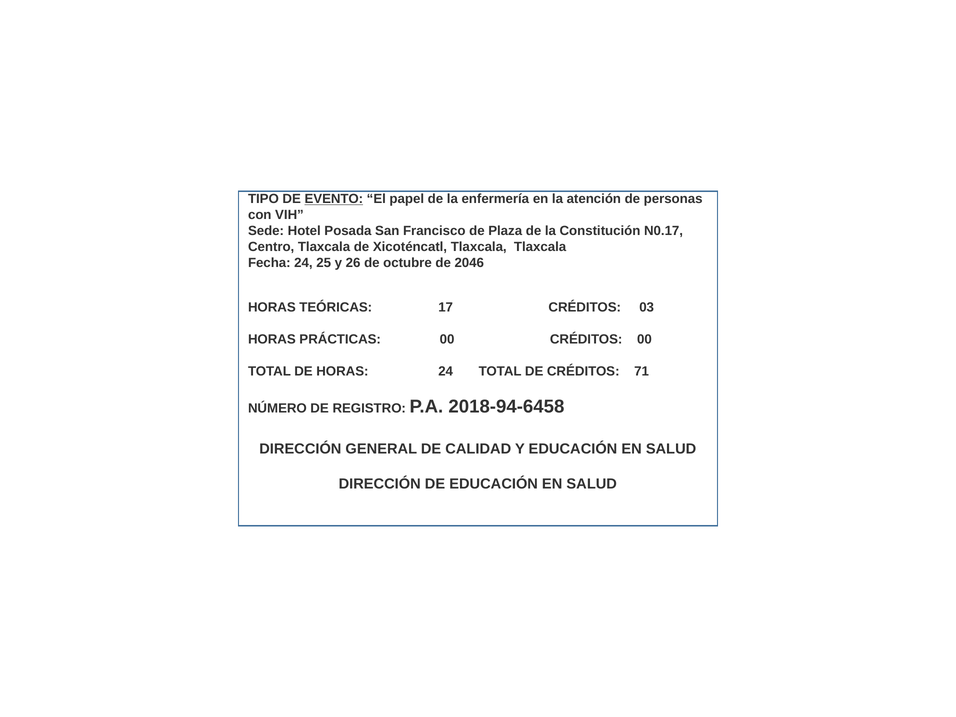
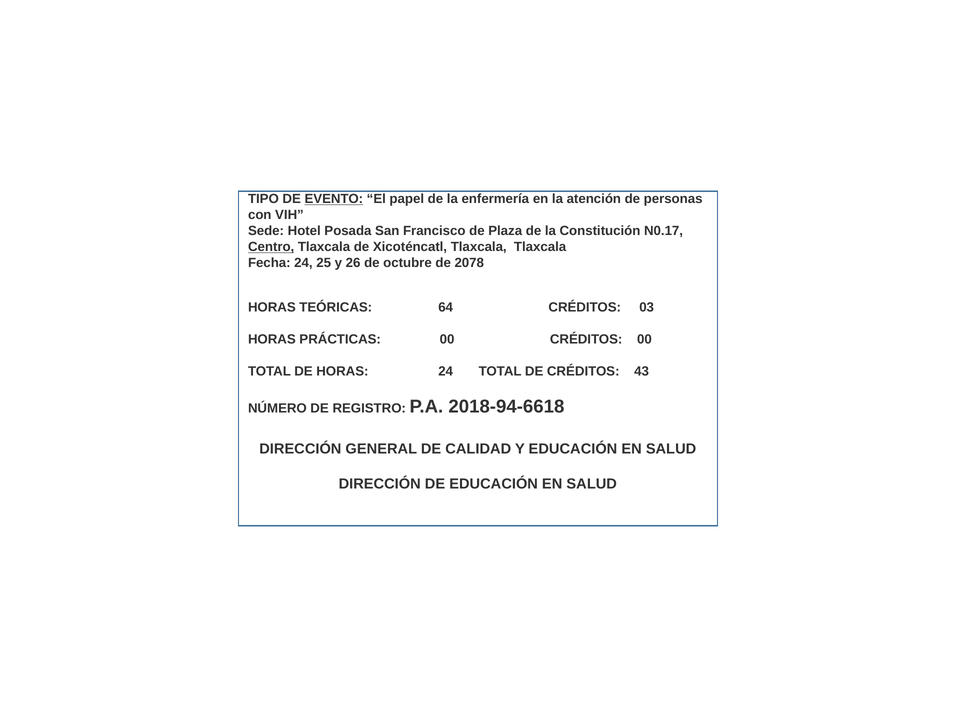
Centro underline: none -> present
2046: 2046 -> 2078
17: 17 -> 64
71: 71 -> 43
2018-94-6458: 2018-94-6458 -> 2018-94-6618
